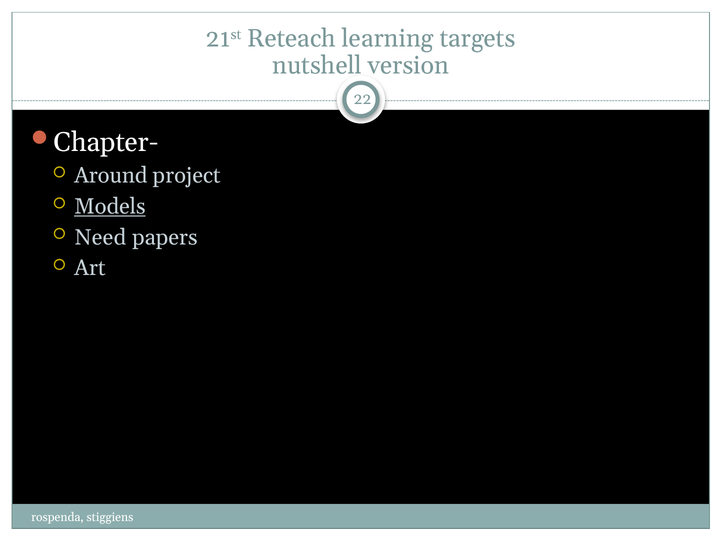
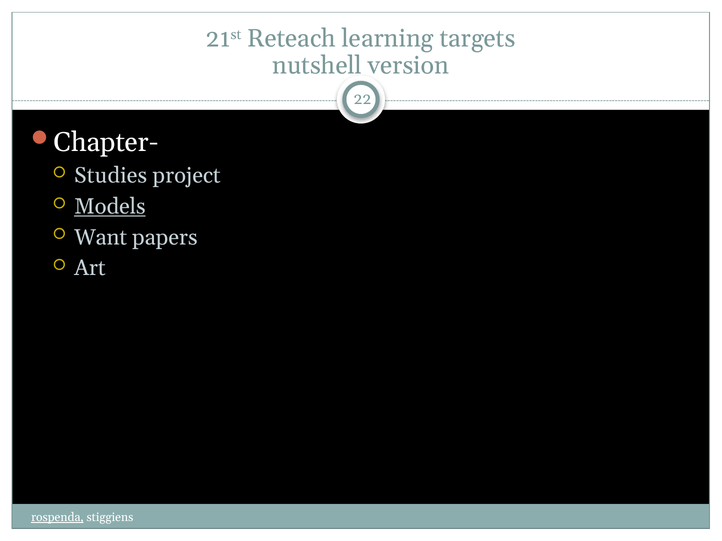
Around: Around -> Studies
Need: Need -> Want
rospenda underline: none -> present
